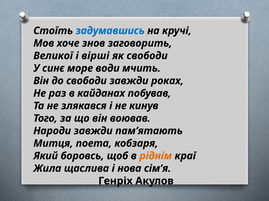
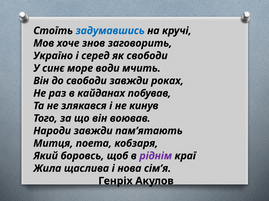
Великої: Великої -> Україно
вірші: вірші -> серед
ріднім colour: orange -> purple
